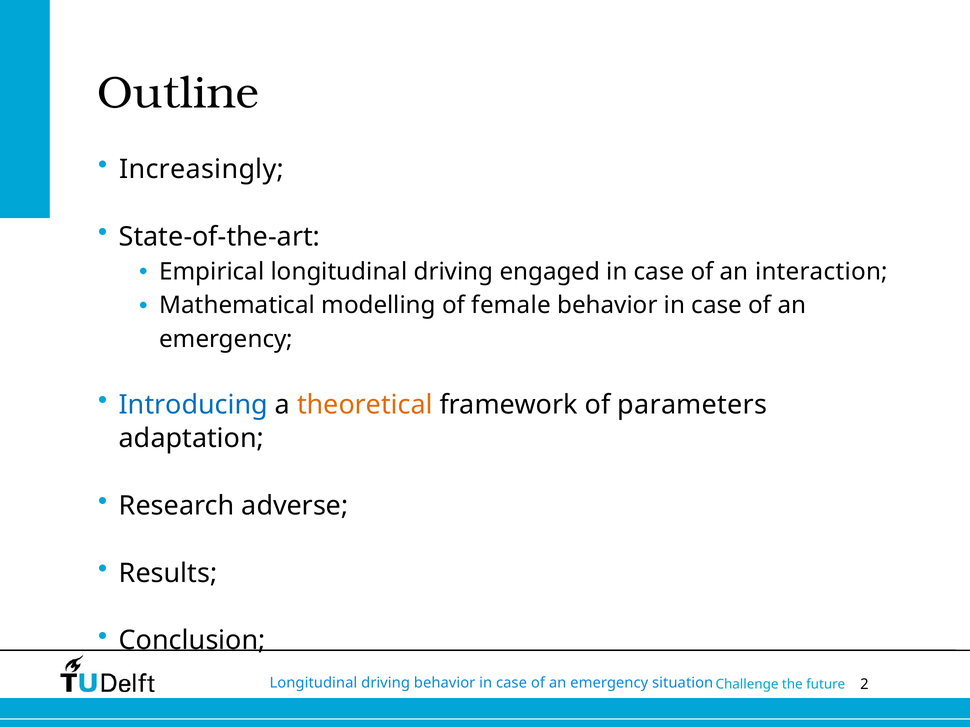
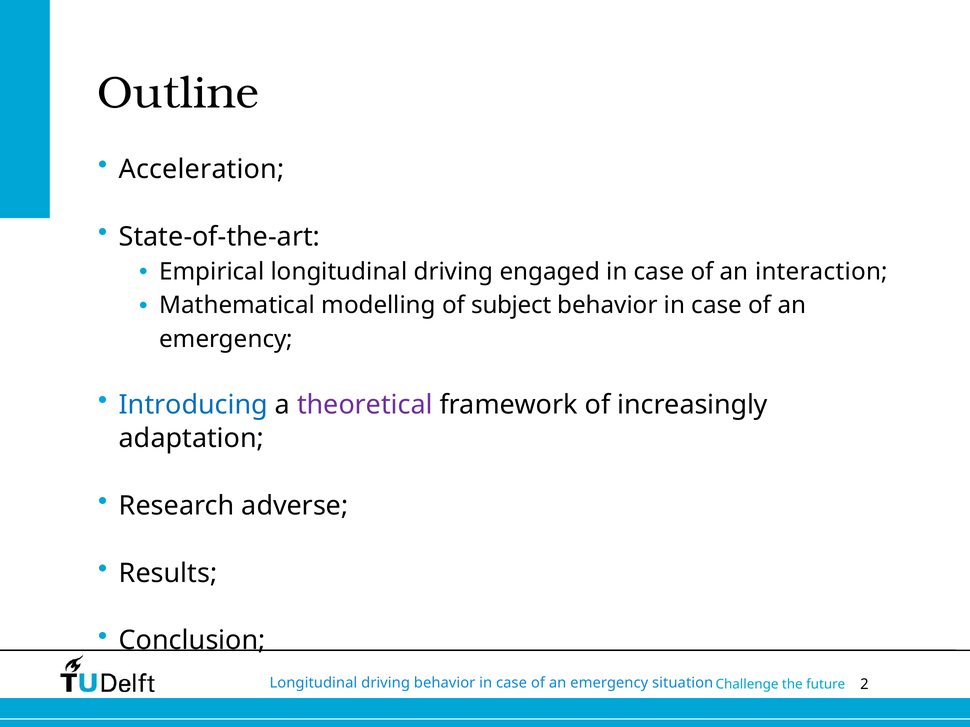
Increasingly: Increasingly -> Acceleration
female: female -> subject
theoretical colour: orange -> purple
parameters: parameters -> increasingly
